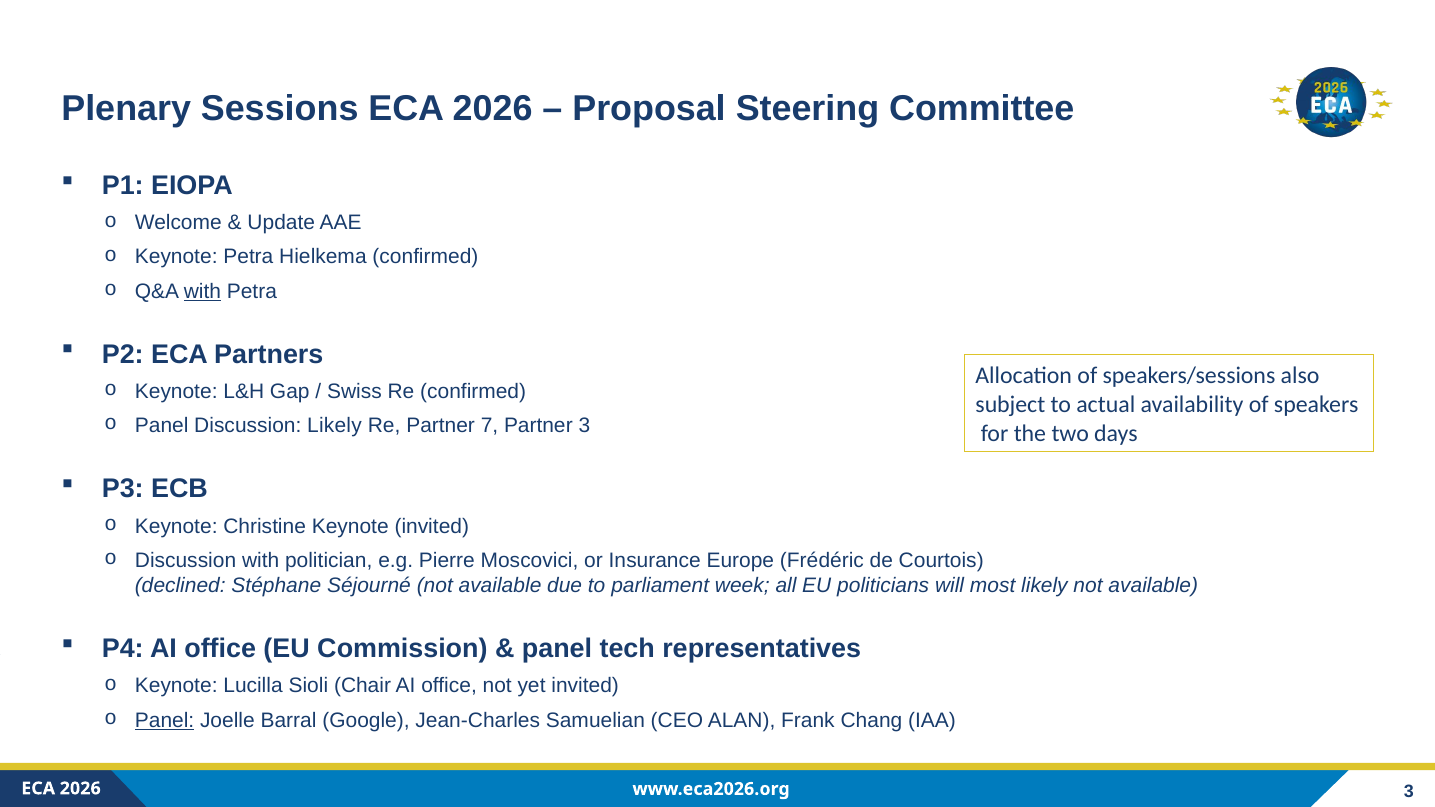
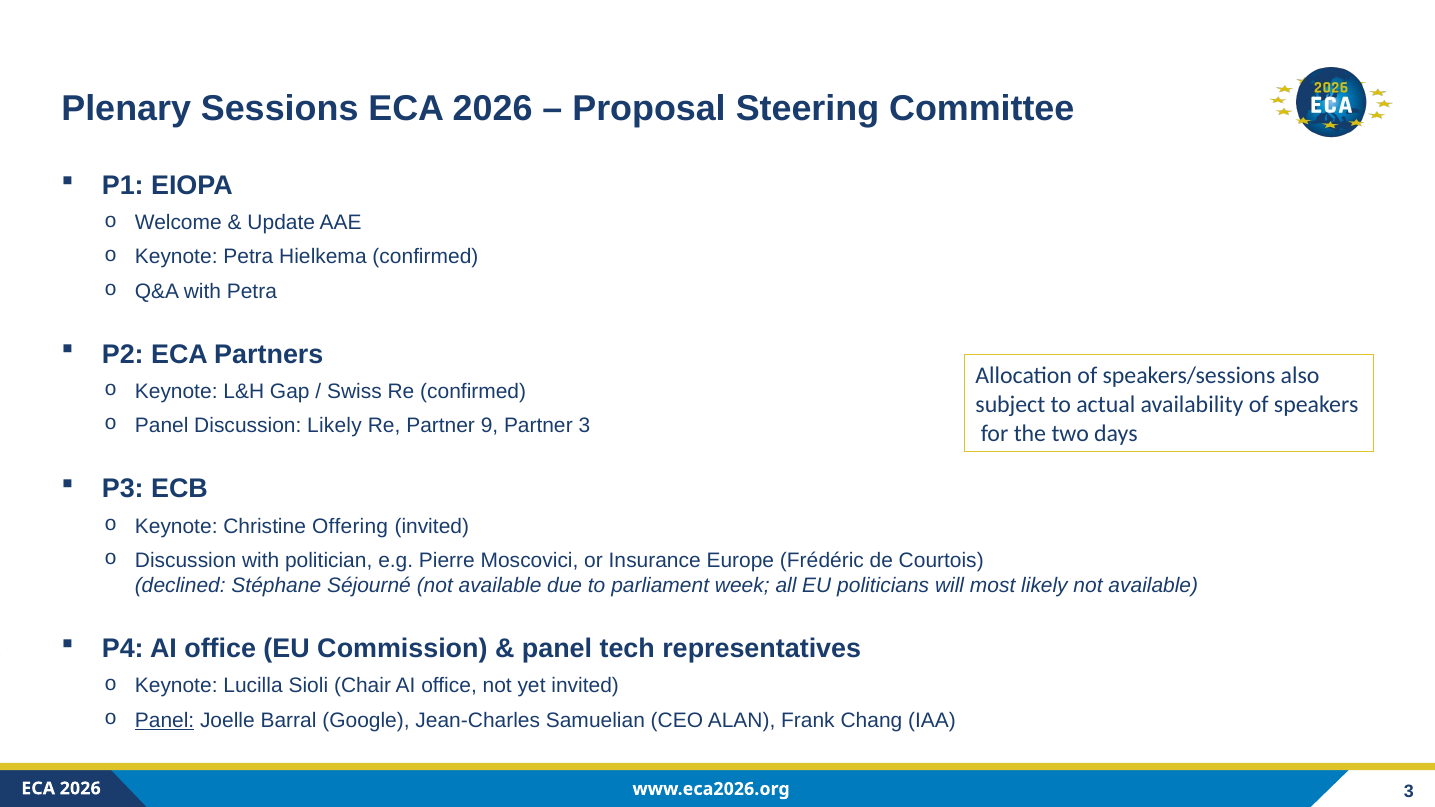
with at (202, 291) underline: present -> none
7: 7 -> 9
Christine Keynote: Keynote -> Offering
